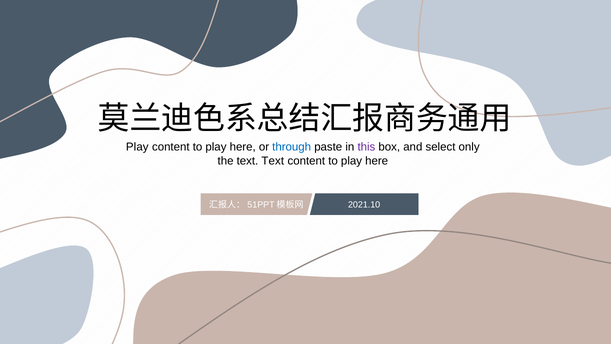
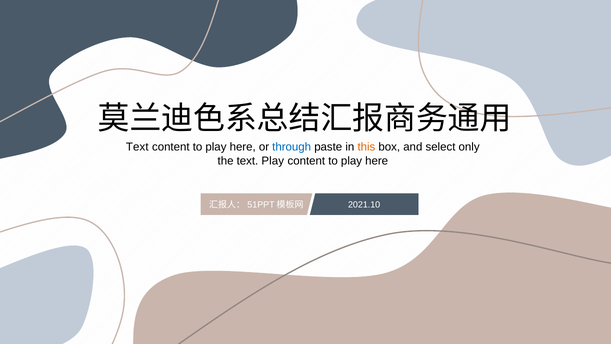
Play at (137, 147): Play -> Text
this colour: purple -> orange
text Text: Text -> Play
